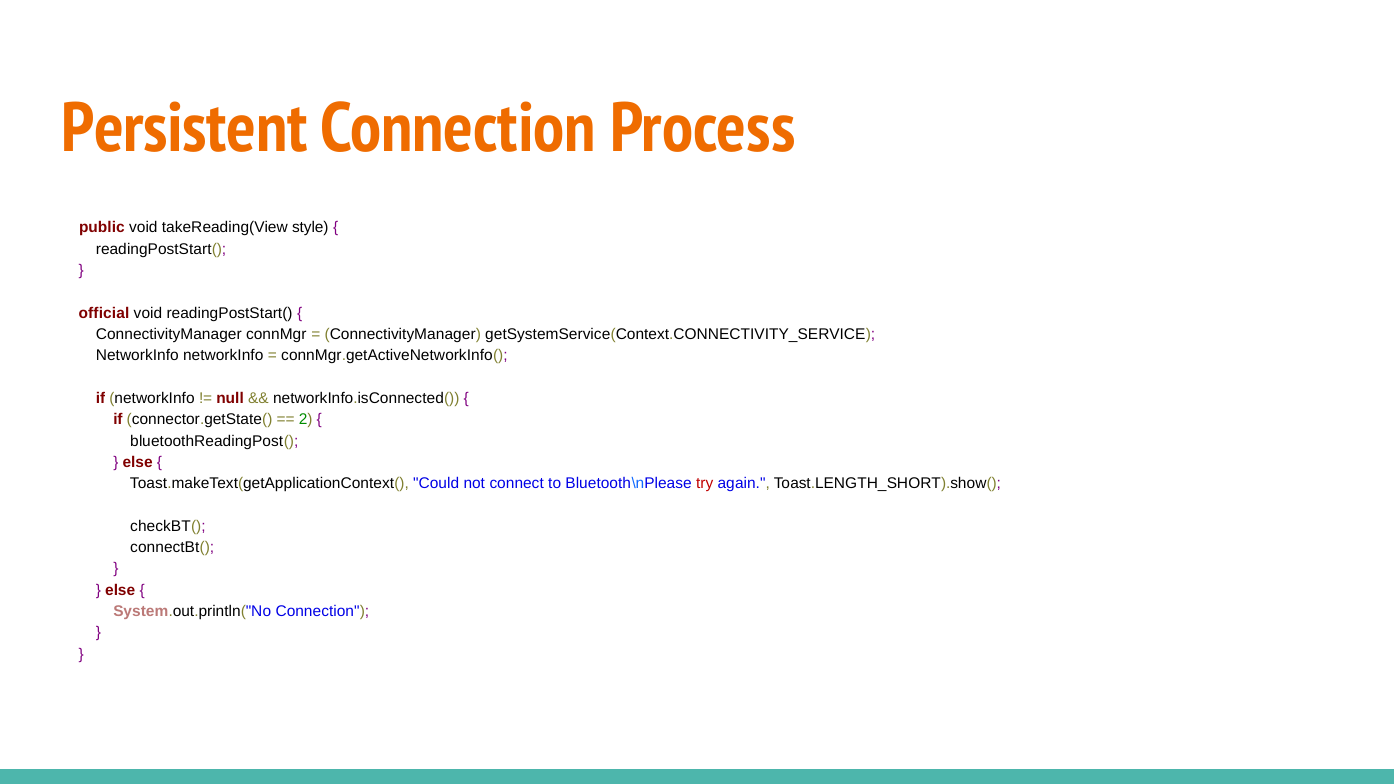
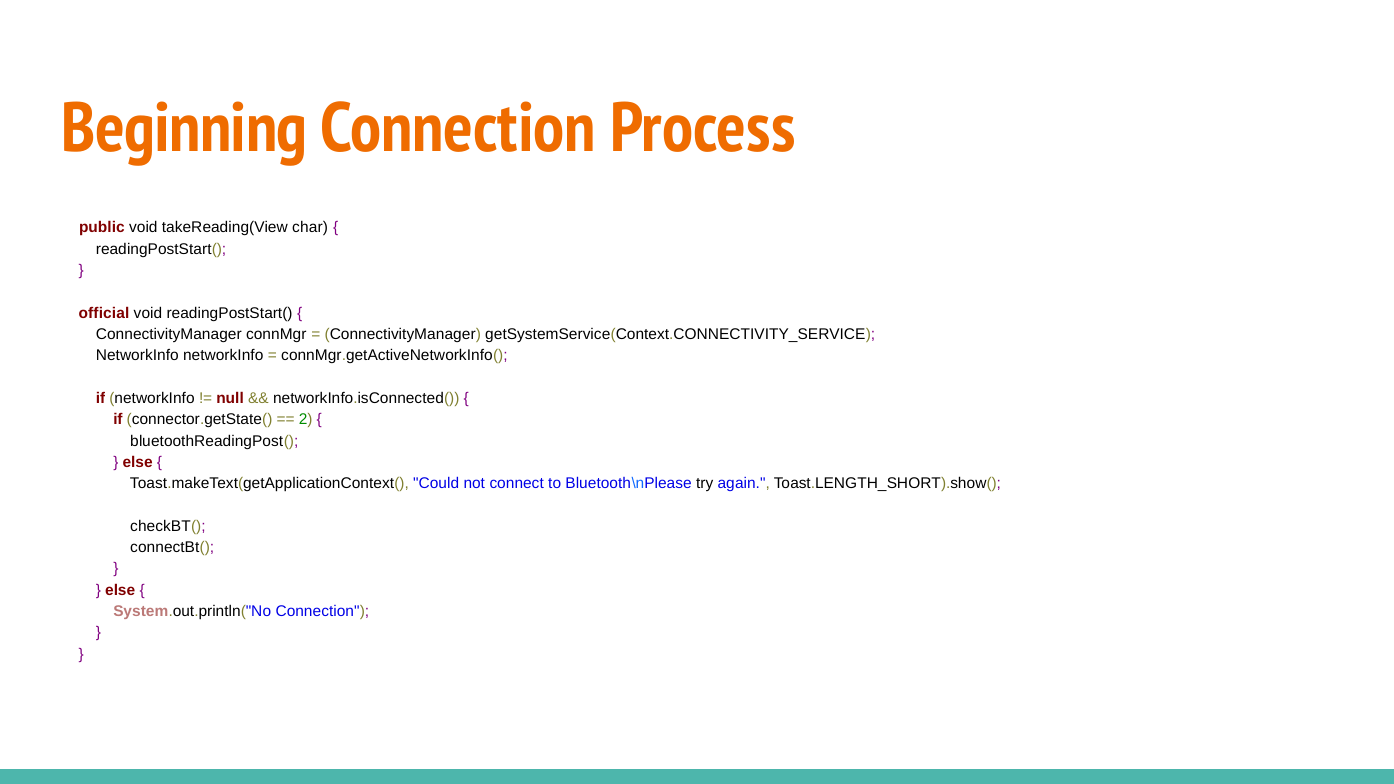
Persistent: Persistent -> Beginning
style: style -> char
try colour: red -> black
